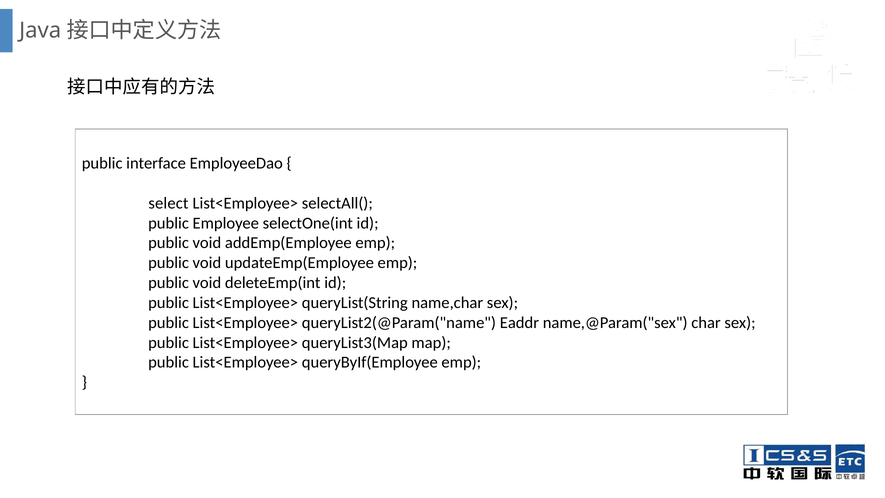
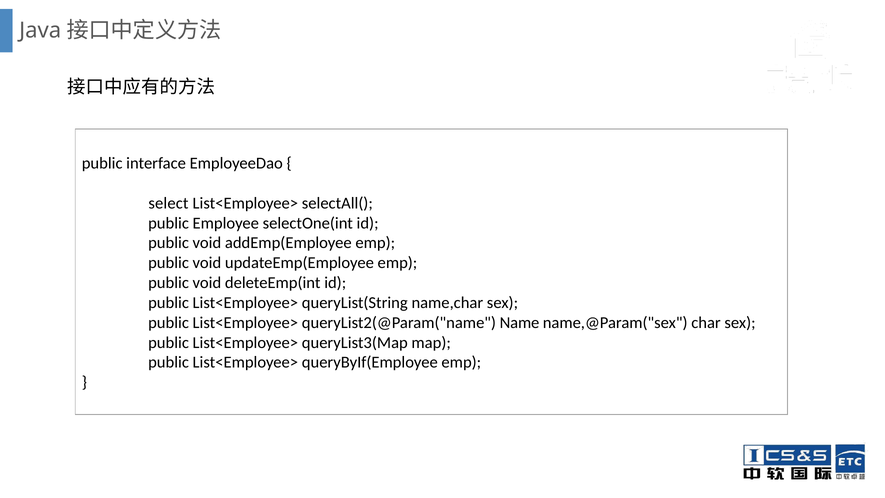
Eaddr: Eaddr -> Name
